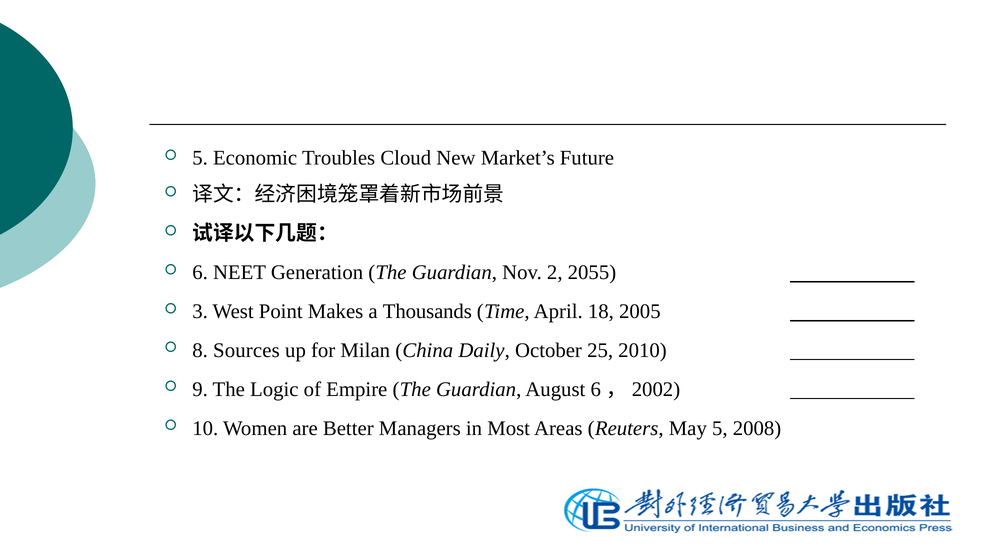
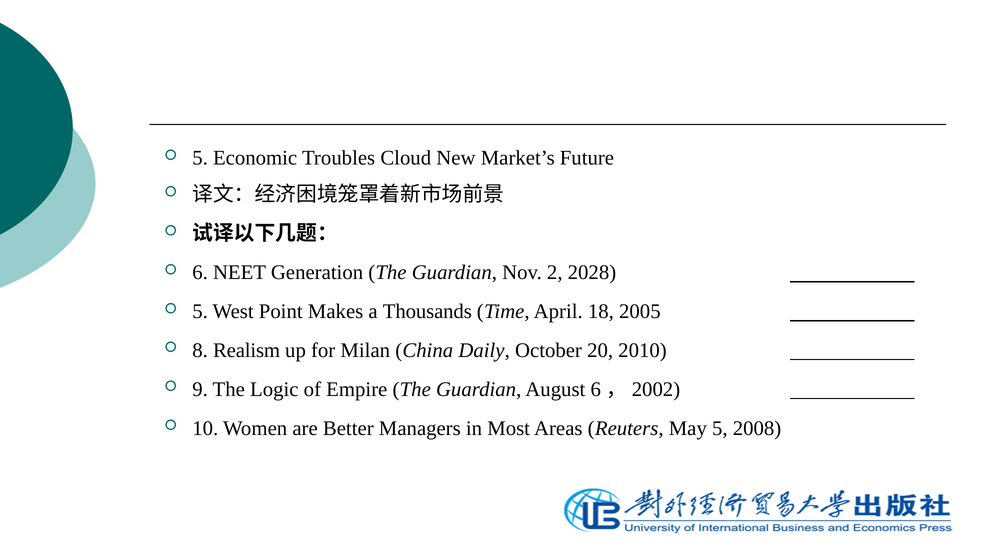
2055: 2055 -> 2028
3 at (200, 312): 3 -> 5
Sources: Sources -> Realism
25: 25 -> 20
